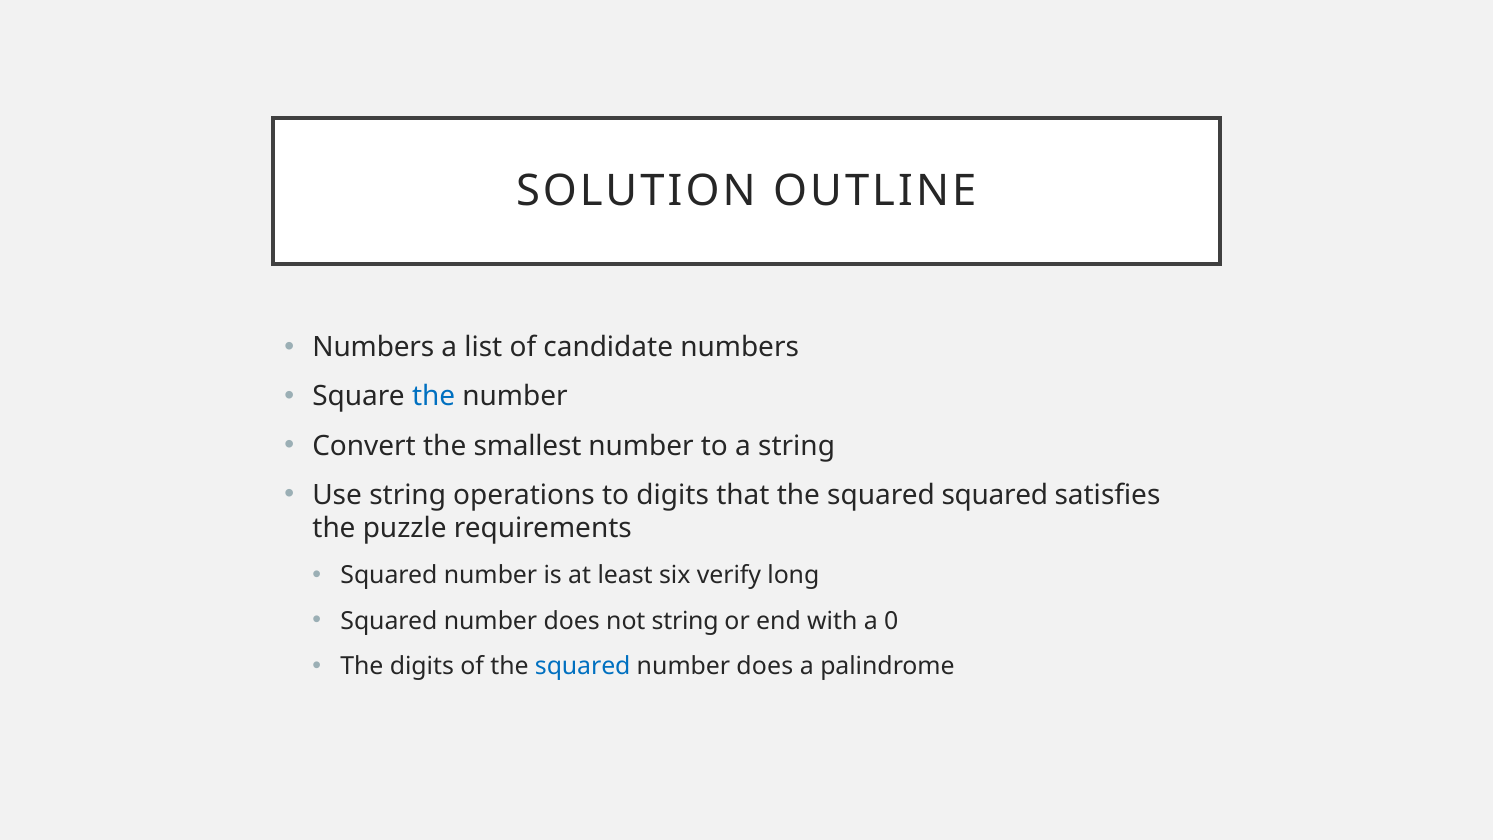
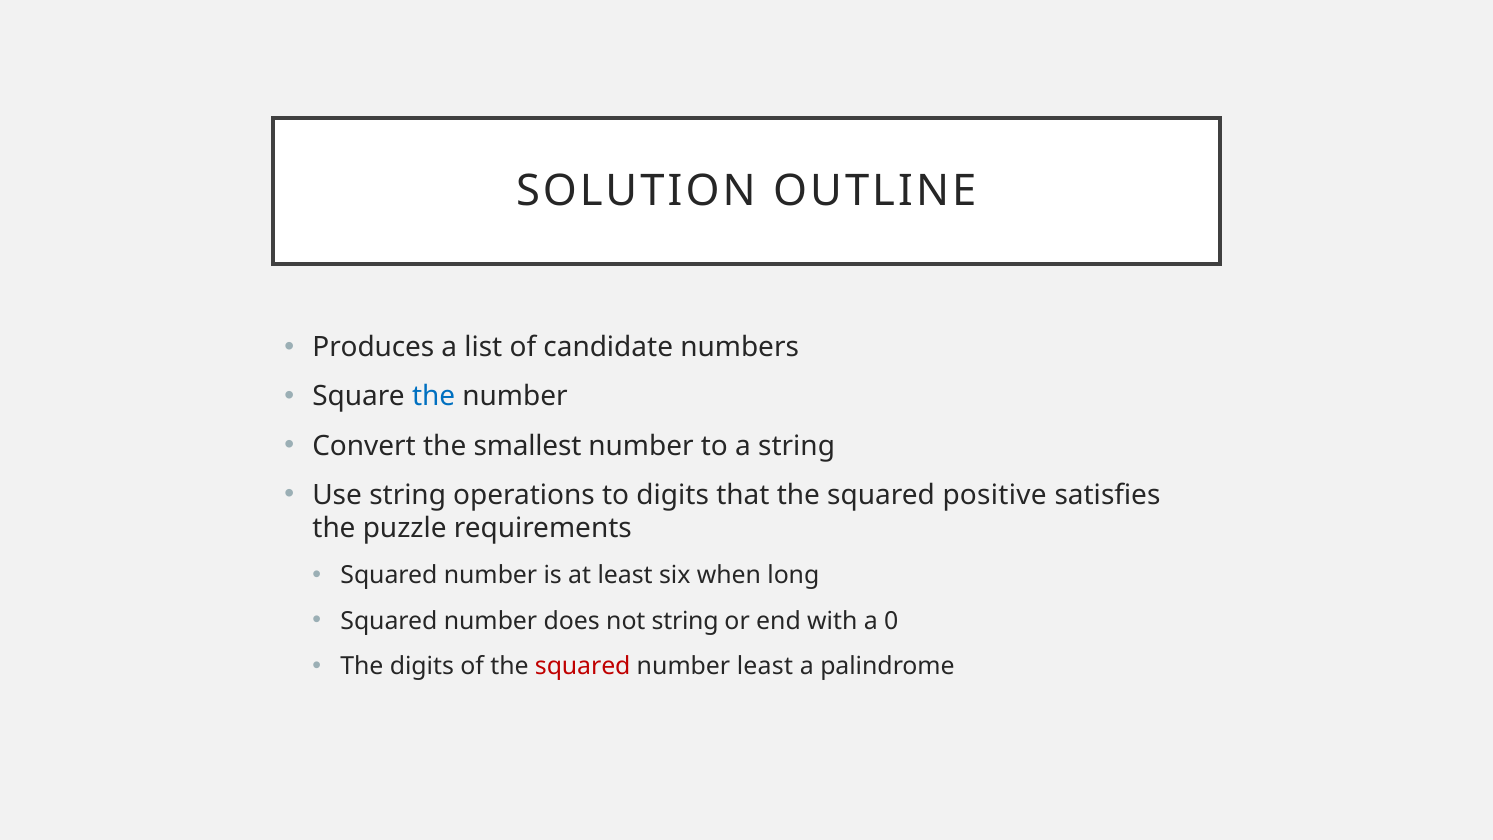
Numbers at (373, 347): Numbers -> Produces
squared squared: squared -> positive
verify: verify -> when
squared at (583, 666) colour: blue -> red
does at (765, 666): does -> least
